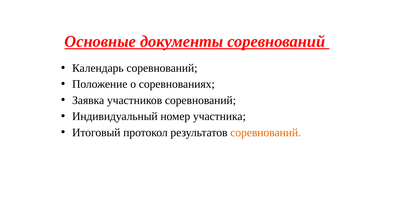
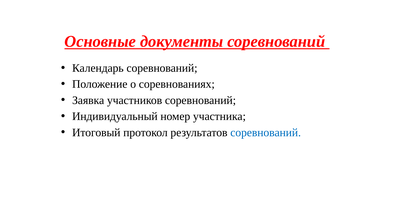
соревнований at (266, 132) colour: orange -> blue
